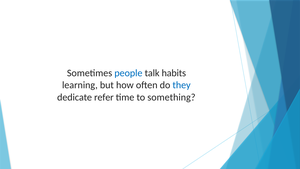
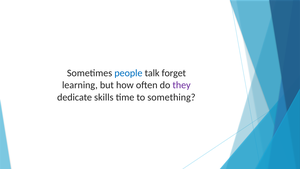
habits: habits -> forget
they colour: blue -> purple
refer: refer -> skills
